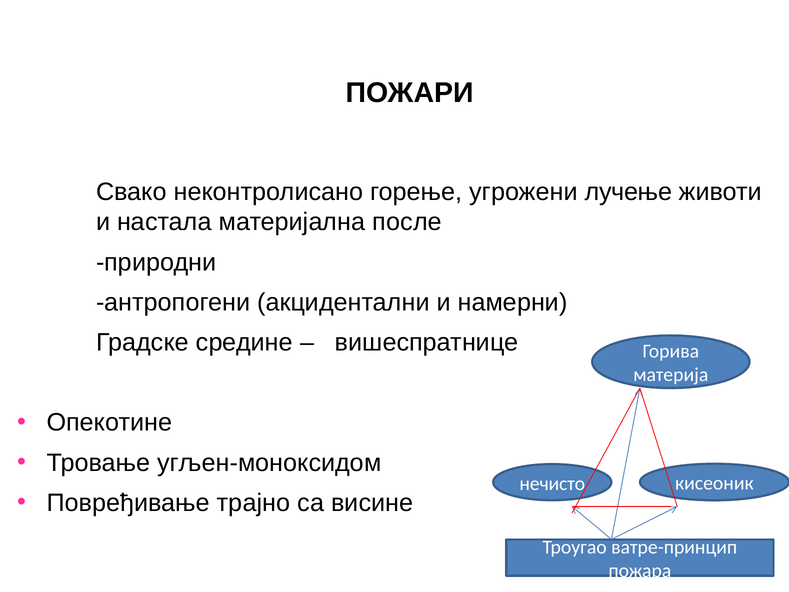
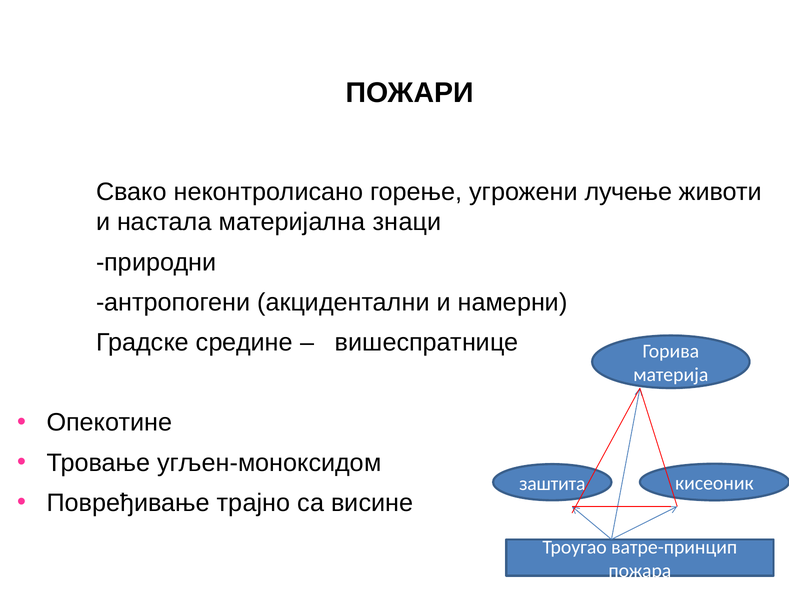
после: после -> знаци
нечисто: нечисто -> заштита
